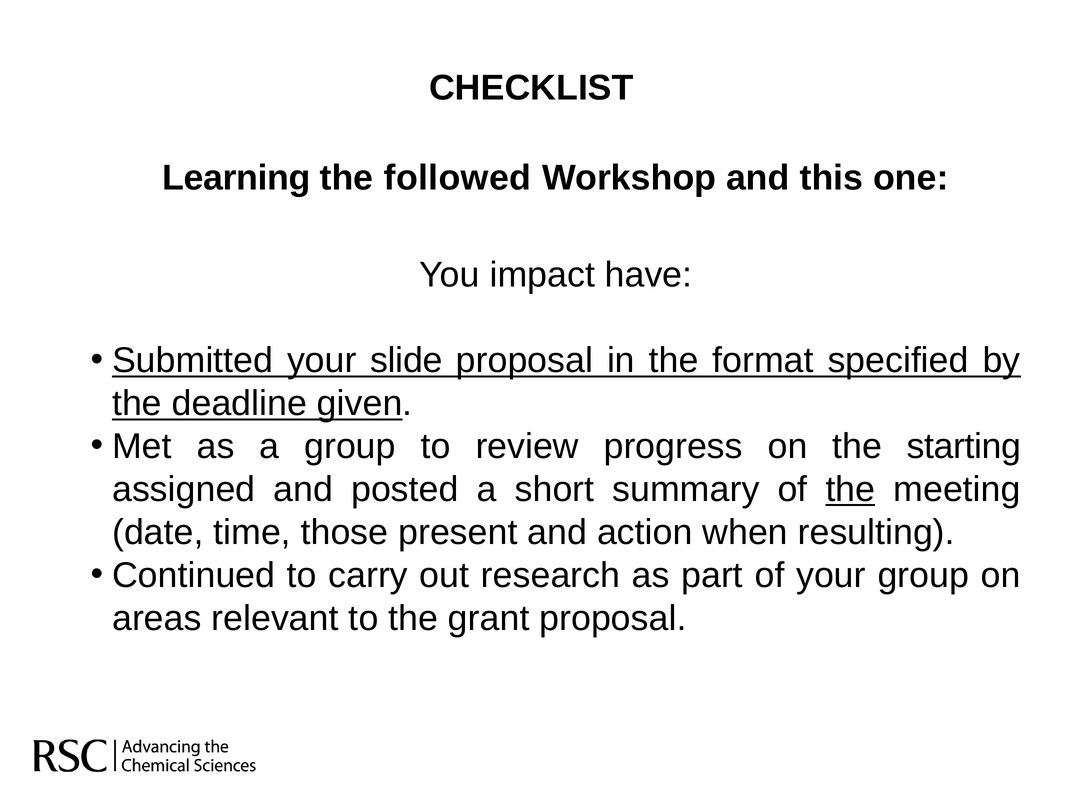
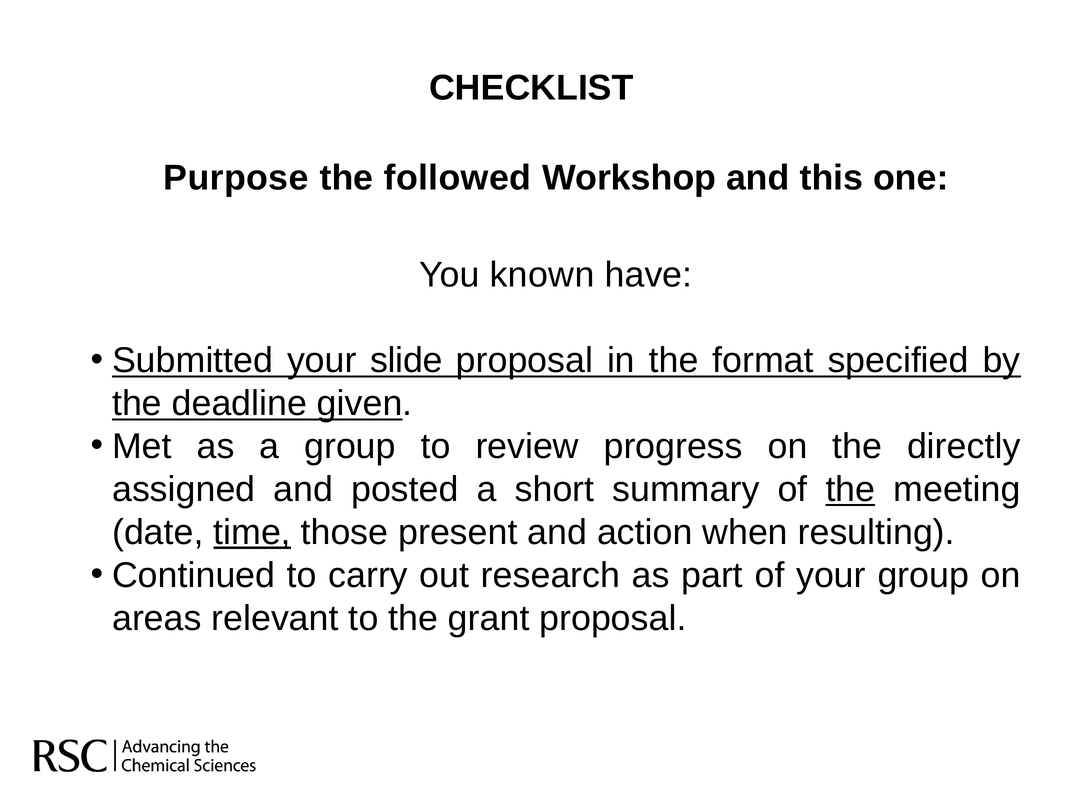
Learning: Learning -> Purpose
impact: impact -> known
starting: starting -> directly
time underline: none -> present
